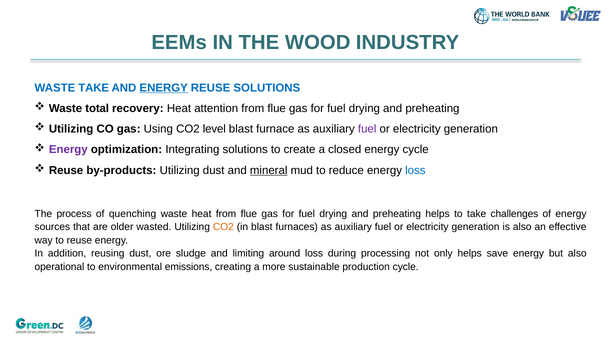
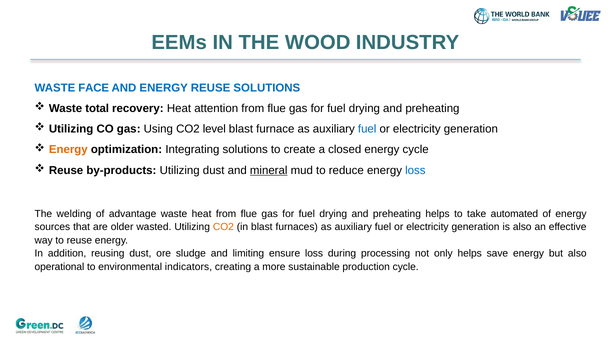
WASTE TAKE: TAKE -> FACE
ENERGY at (164, 88) underline: present -> none
fuel at (367, 129) colour: purple -> blue
Energy at (68, 150) colour: purple -> orange
process: process -> welding
quenching: quenching -> advantage
challenges: challenges -> automated
around: around -> ensure
emissions: emissions -> indicators
